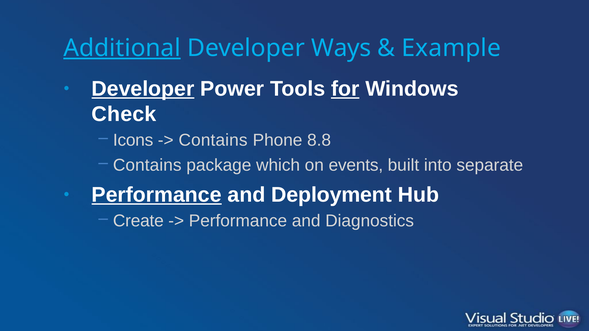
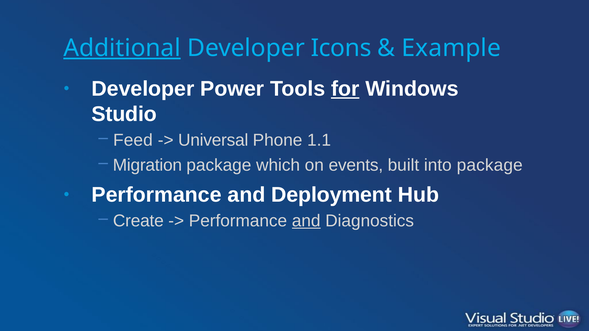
Ways: Ways -> Icons
Developer at (143, 89) underline: present -> none
Check: Check -> Studio
Icons: Icons -> Feed
Contains at (213, 140): Contains -> Universal
8.8: 8.8 -> 1.1
Contains at (147, 165): Contains -> Migration
into separate: separate -> package
Performance at (157, 195) underline: present -> none
and at (306, 221) underline: none -> present
